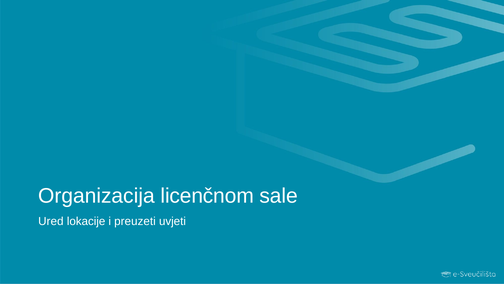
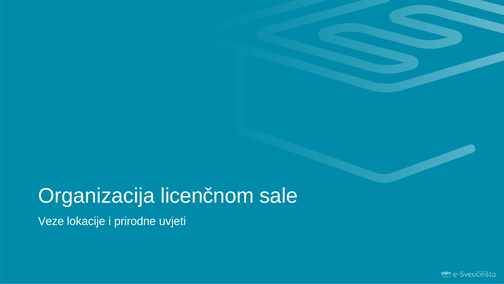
Ured: Ured -> Veze
preuzeti: preuzeti -> prirodne
